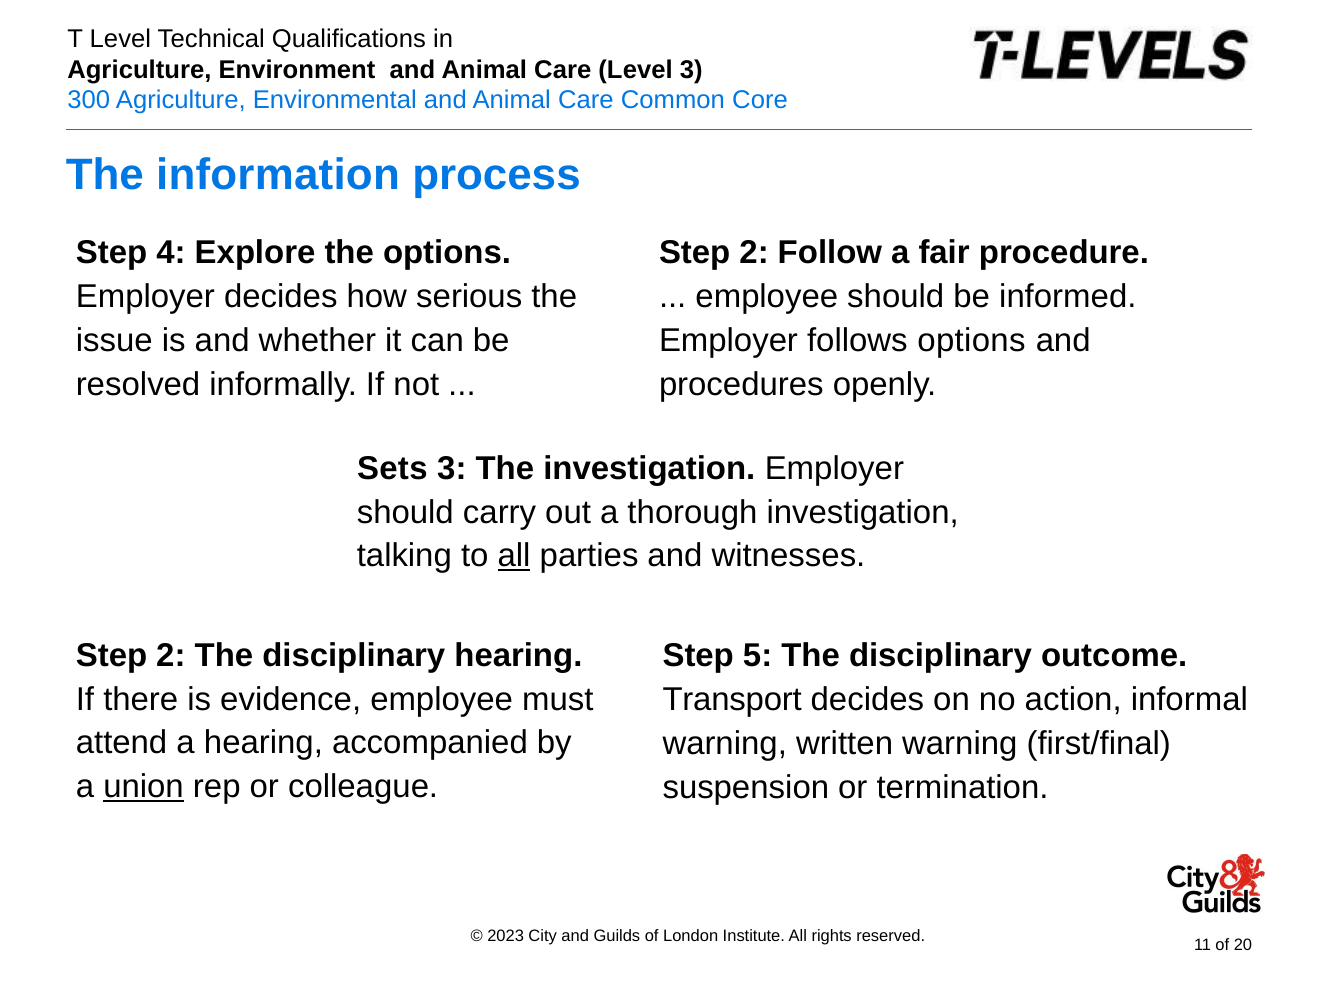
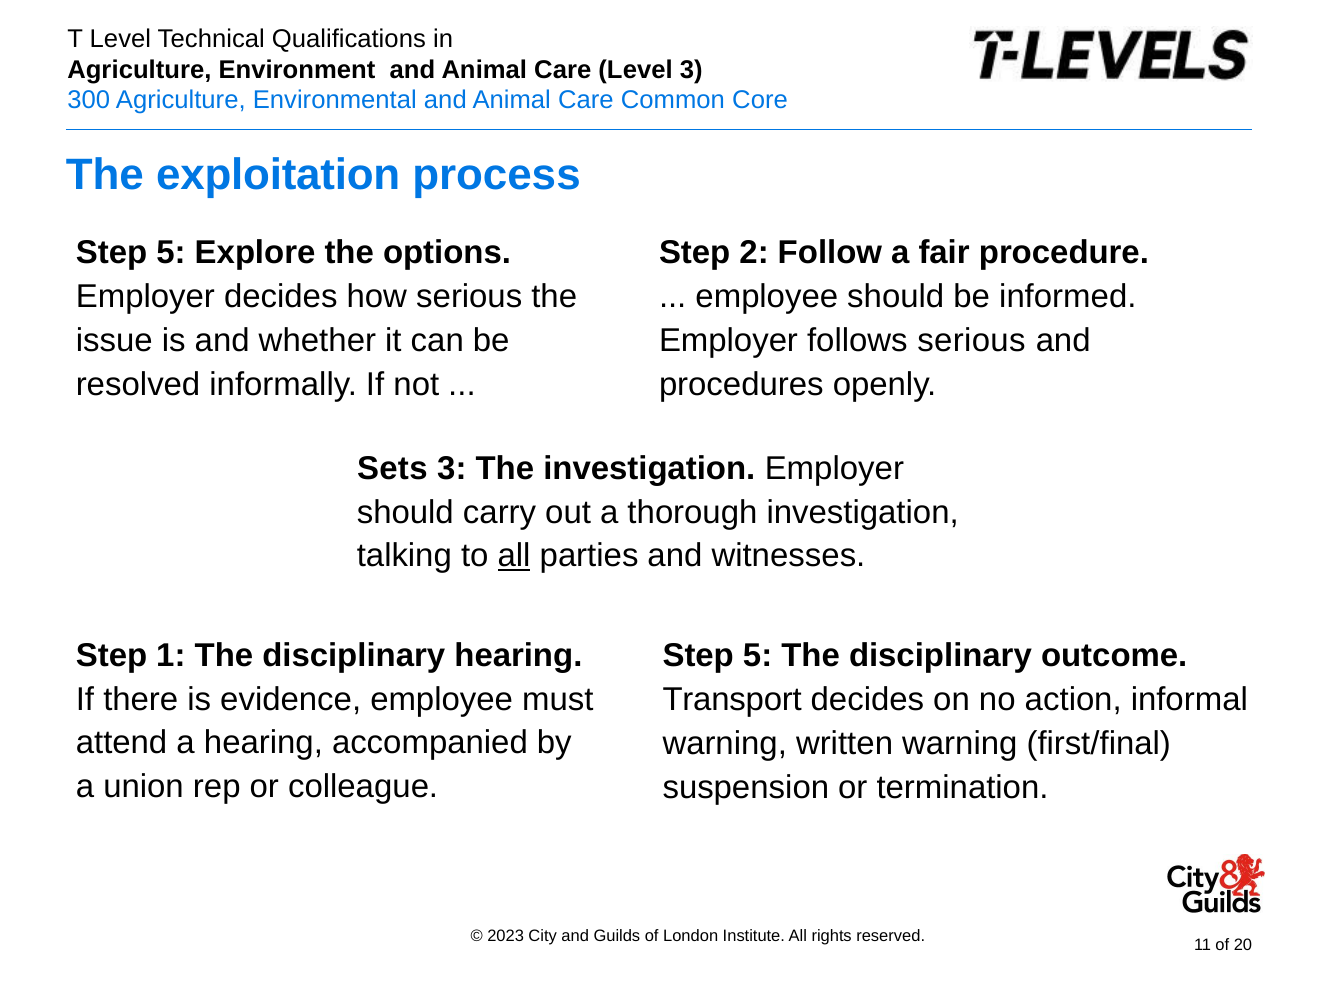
information: information -> exploitation
4 at (171, 253): 4 -> 5
follows options: options -> serious
2 at (171, 656): 2 -> 1
union underline: present -> none
